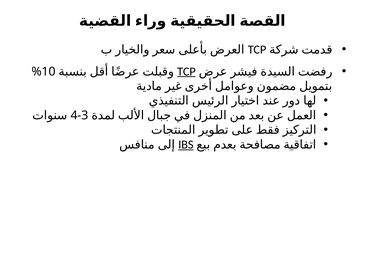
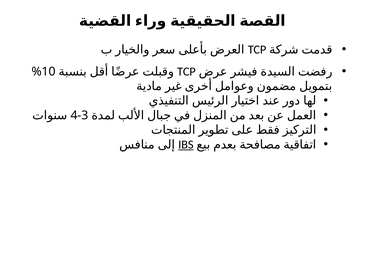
TCP at (186, 71) underline: present -> none
